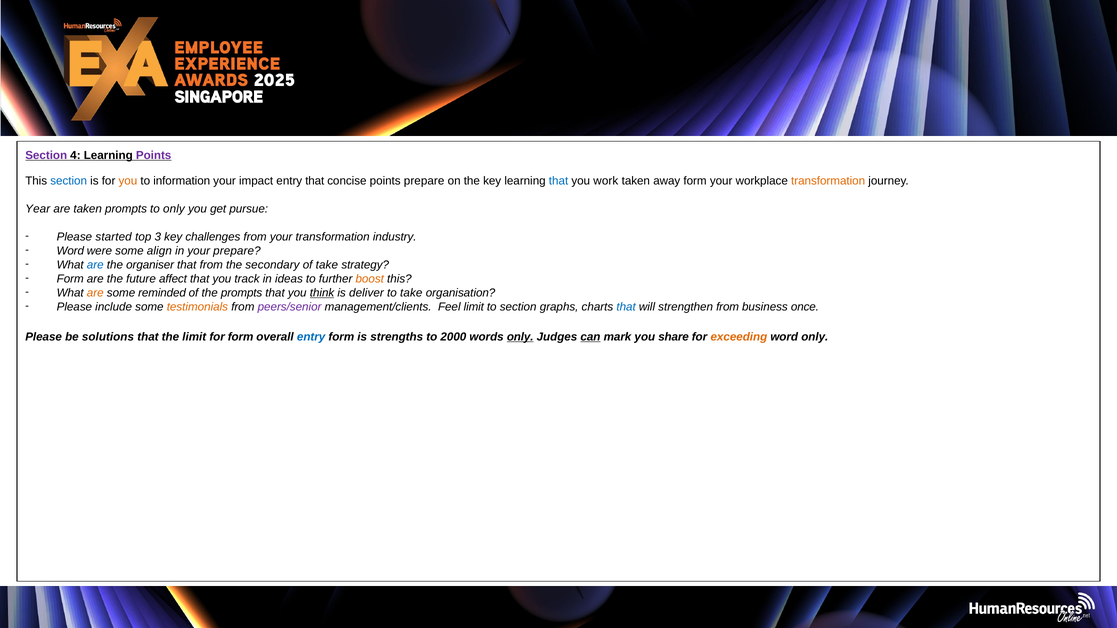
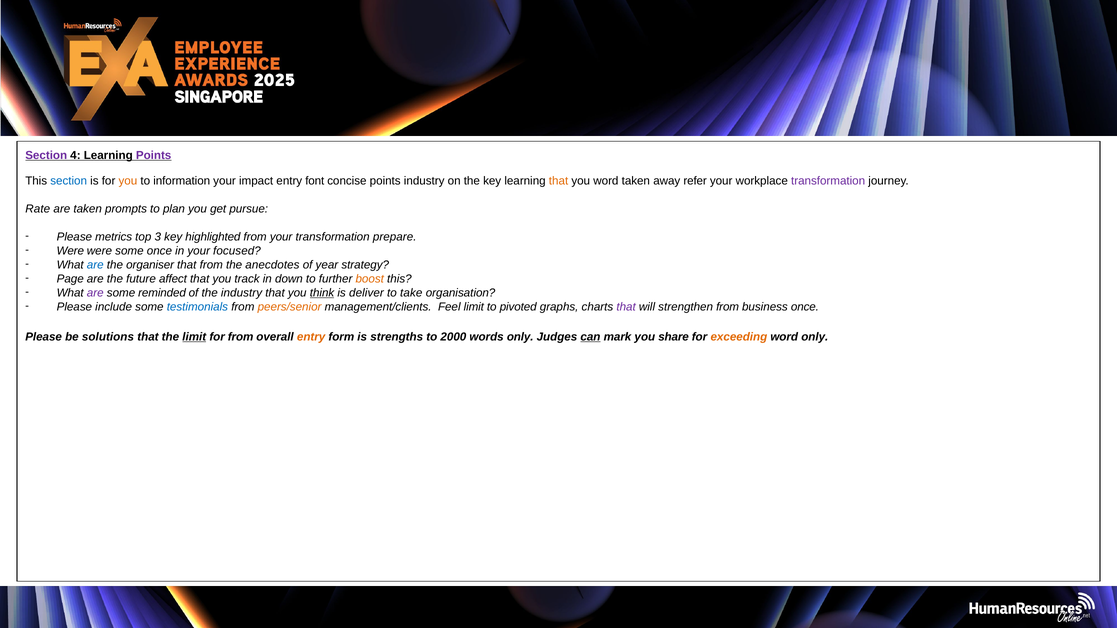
entry that: that -> font
points prepare: prepare -> industry
that at (559, 181) colour: blue -> orange
you work: work -> word
away form: form -> refer
transformation at (828, 181) colour: orange -> purple
Year: Year -> Rate
to only: only -> plan
started: started -> metrics
challenges: challenges -> highlighted
industry: industry -> prepare
Word at (70, 251): Word -> Were
some align: align -> once
your prepare: prepare -> focused
secondary: secondary -> anecdotes
of take: take -> year
Form at (70, 279): Form -> Page
ideas: ideas -> down
are at (95, 293) colour: orange -> purple
the prompts: prompts -> industry
testimonials colour: orange -> blue
peers/senior colour: purple -> orange
to section: section -> pivoted
that at (626, 307) colour: blue -> purple
limit at (194, 337) underline: none -> present
for form: form -> from
entry at (311, 337) colour: blue -> orange
only at (520, 337) underline: present -> none
